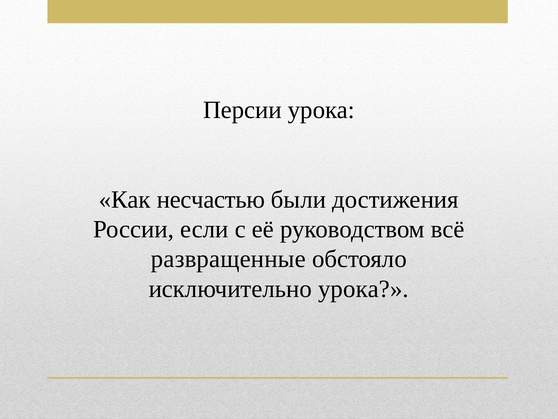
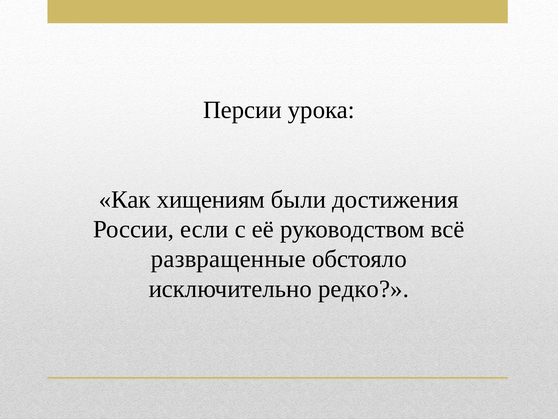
несчастью: несчастью -> хищениям
исключительно урока: урока -> редко
